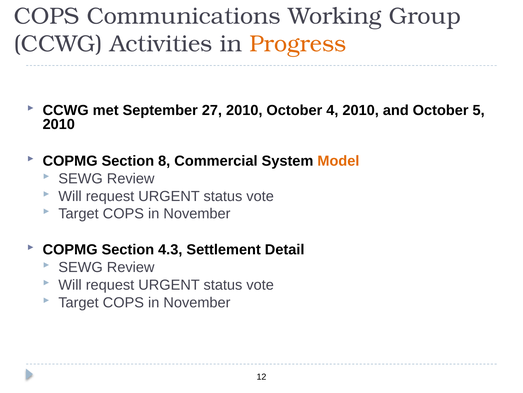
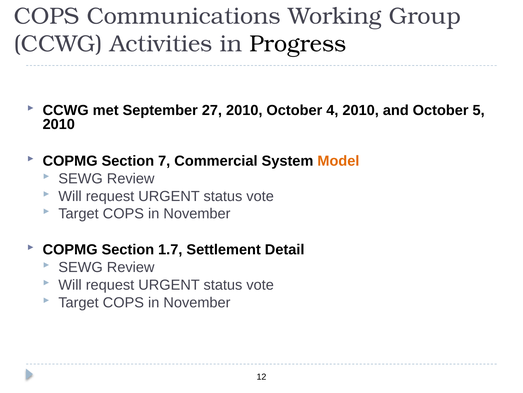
Progress colour: orange -> black
8: 8 -> 7
4.3: 4.3 -> 1.7
